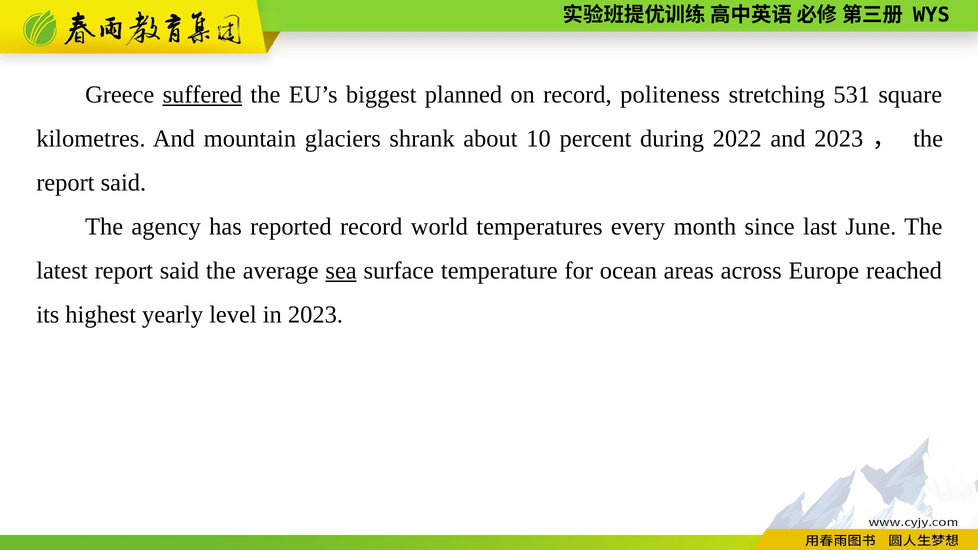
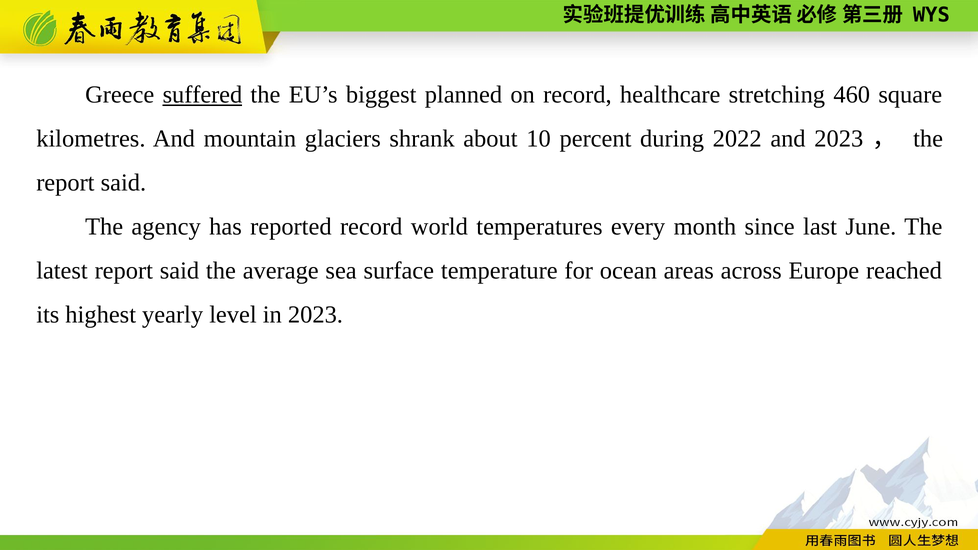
politeness: politeness -> healthcare
531: 531 -> 460
sea underline: present -> none
